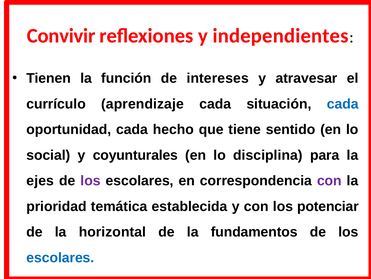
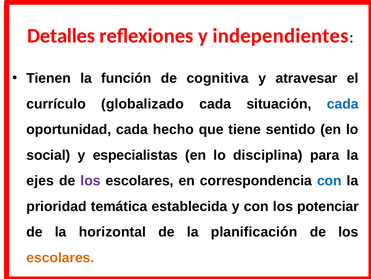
Convivir: Convivir -> Detalles
intereses: intereses -> cognitiva
aprendizaje: aprendizaje -> globalizado
coyunturales: coyunturales -> especialistas
con at (329, 180) colour: purple -> blue
fundamentos: fundamentos -> planificación
escolares at (60, 257) colour: blue -> orange
